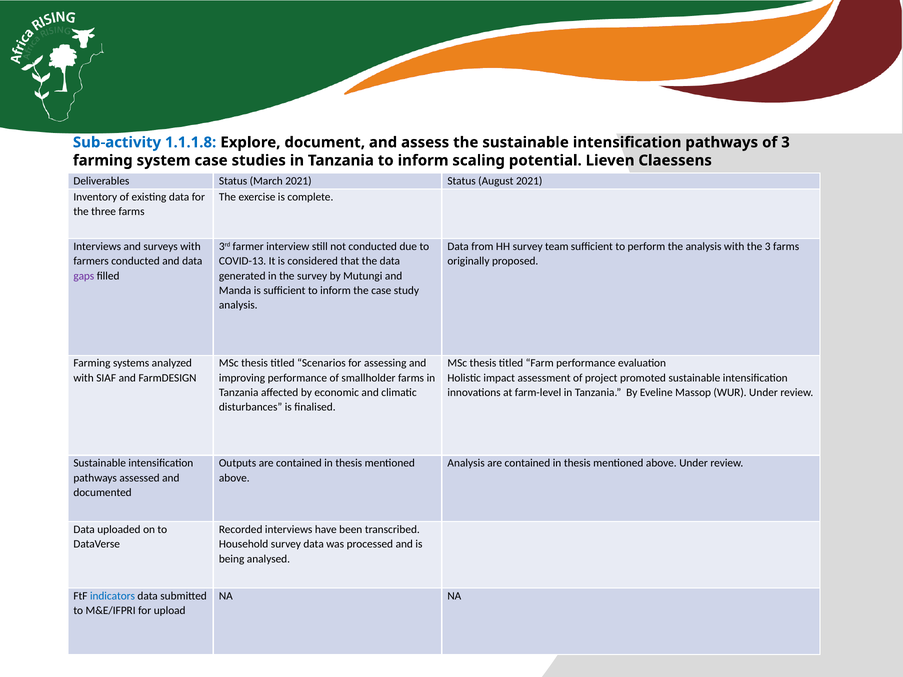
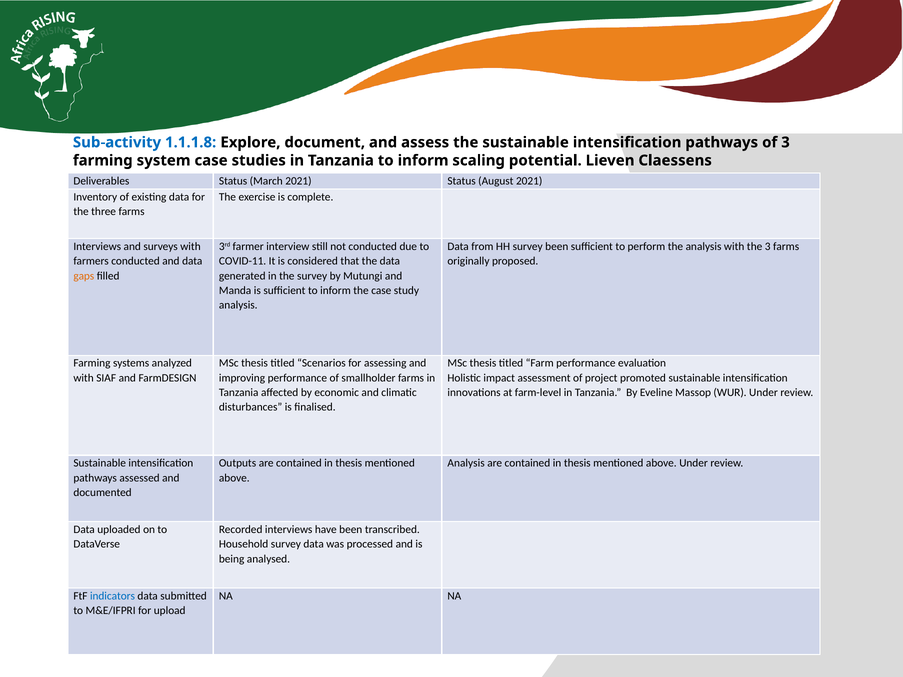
survey team: team -> been
COVID-13: COVID-13 -> COVID-11
gaps colour: purple -> orange
